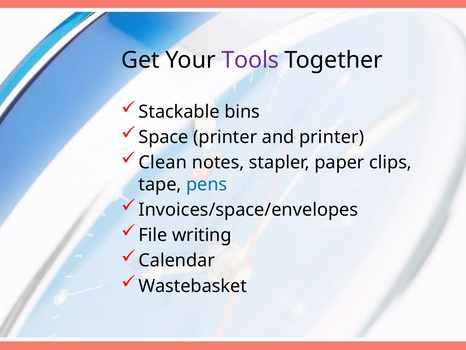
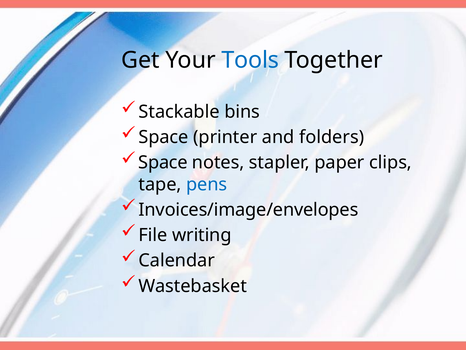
Tools colour: purple -> blue
and printer: printer -> folders
Clean at (163, 162): Clean -> Space
Invoices/space/envelopes: Invoices/space/envelopes -> Invoices/image/envelopes
